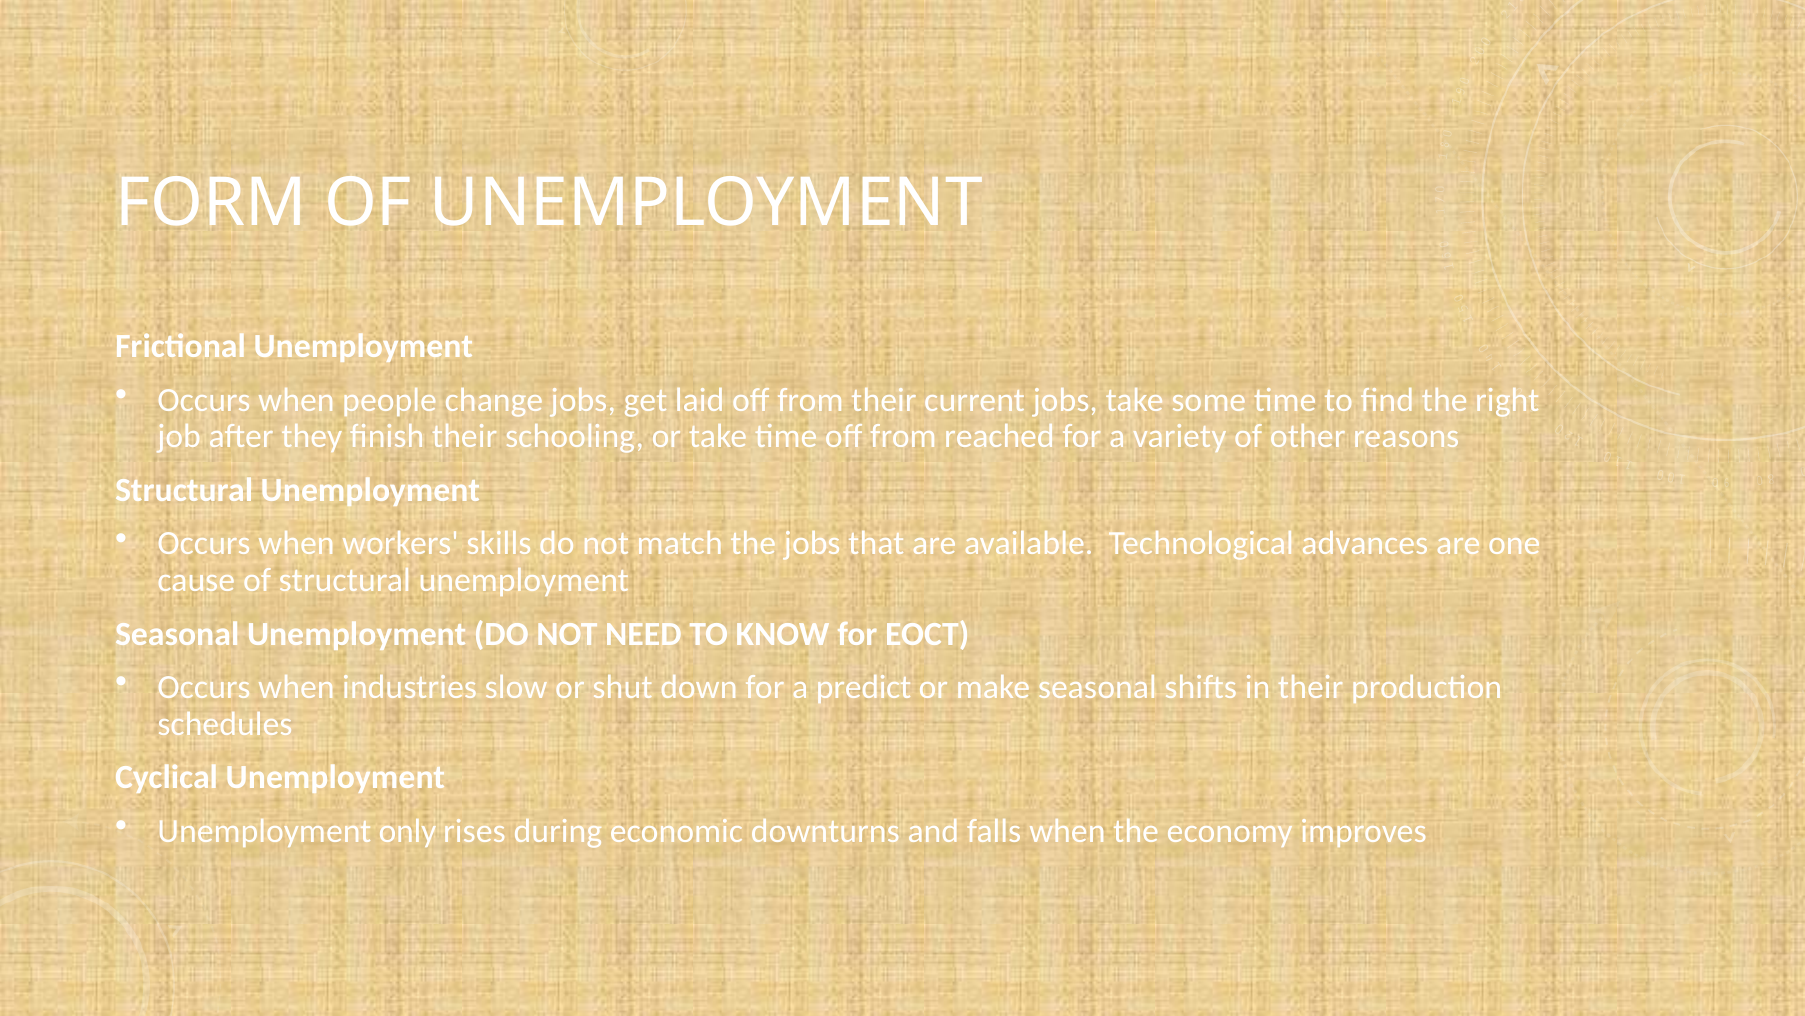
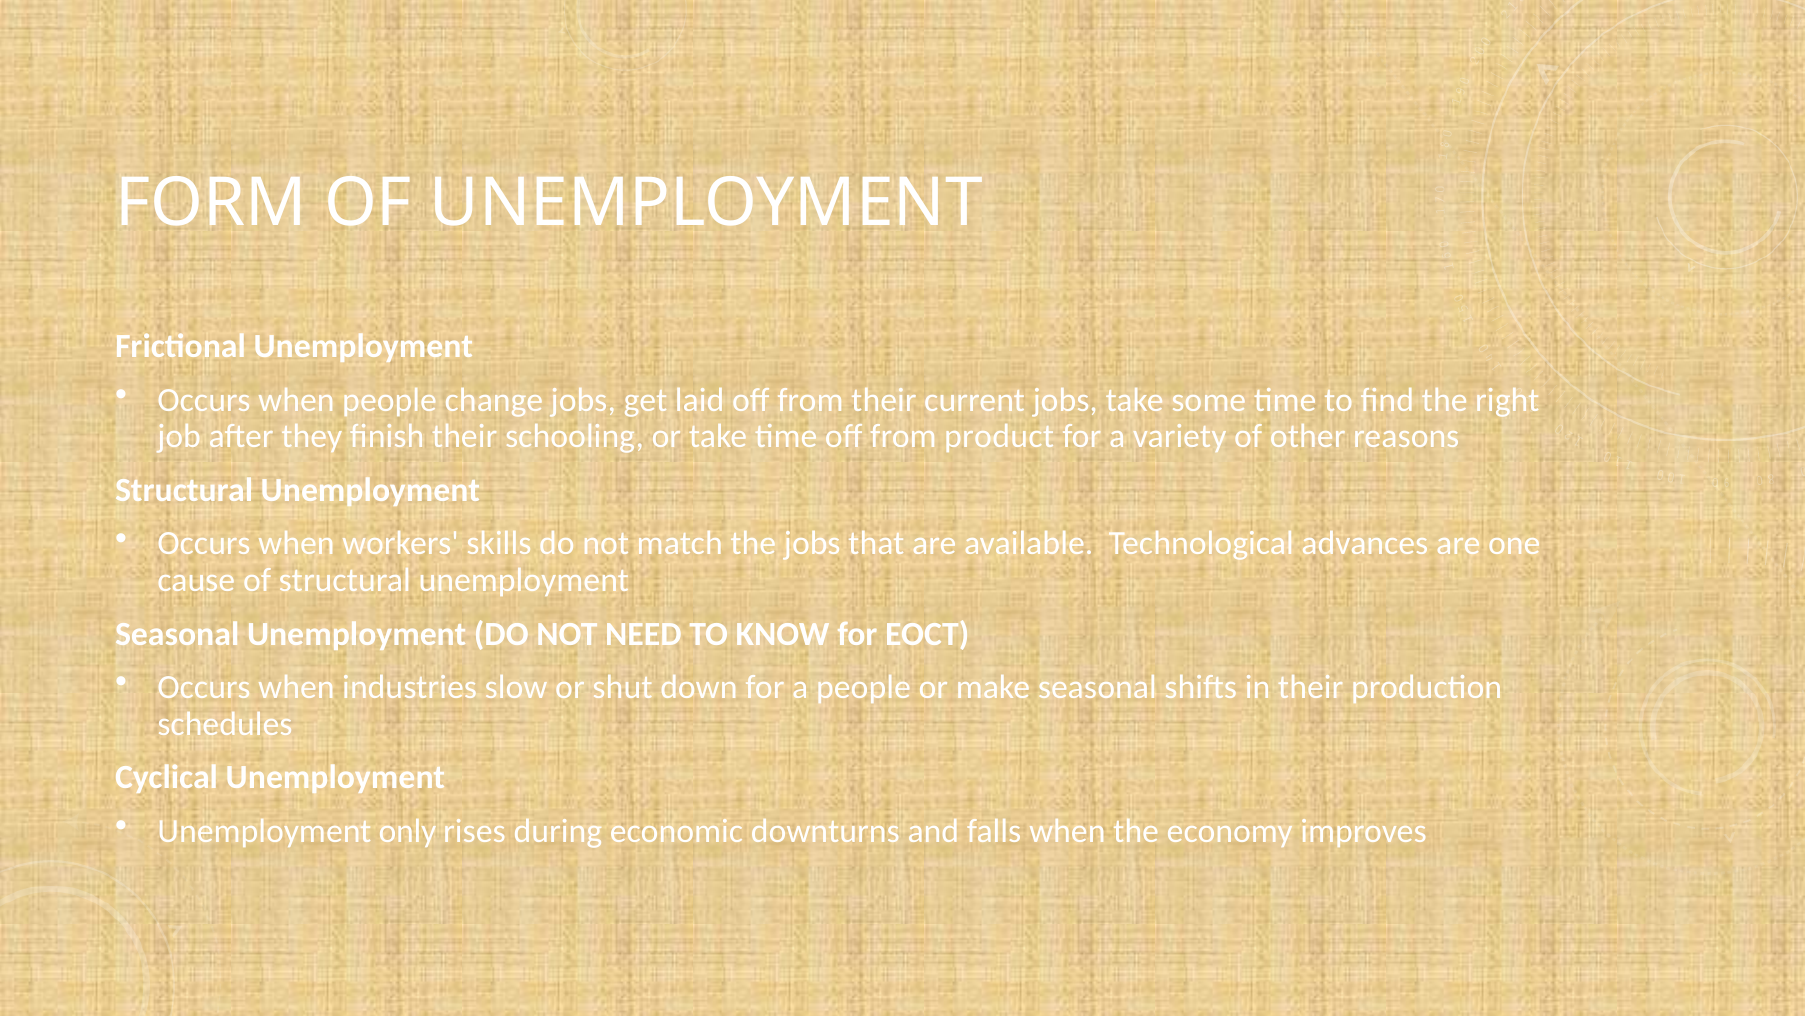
reached: reached -> product
a predict: predict -> people
